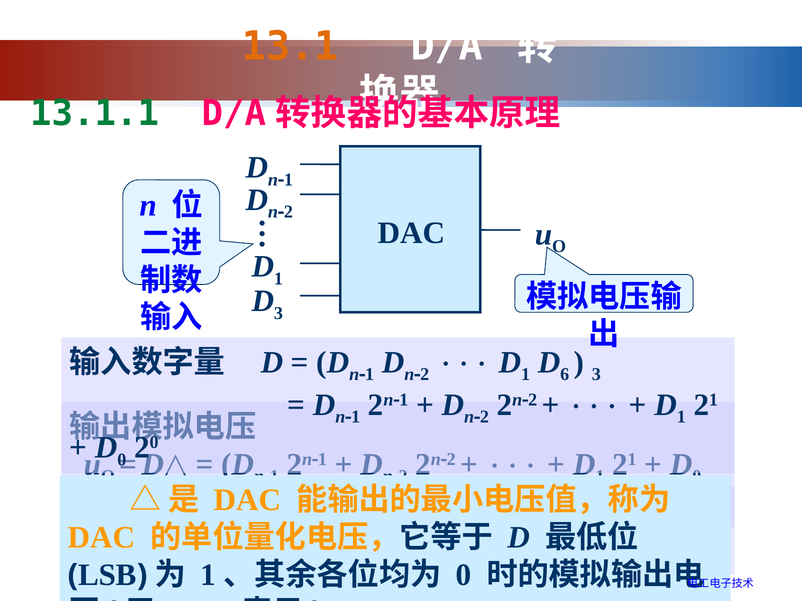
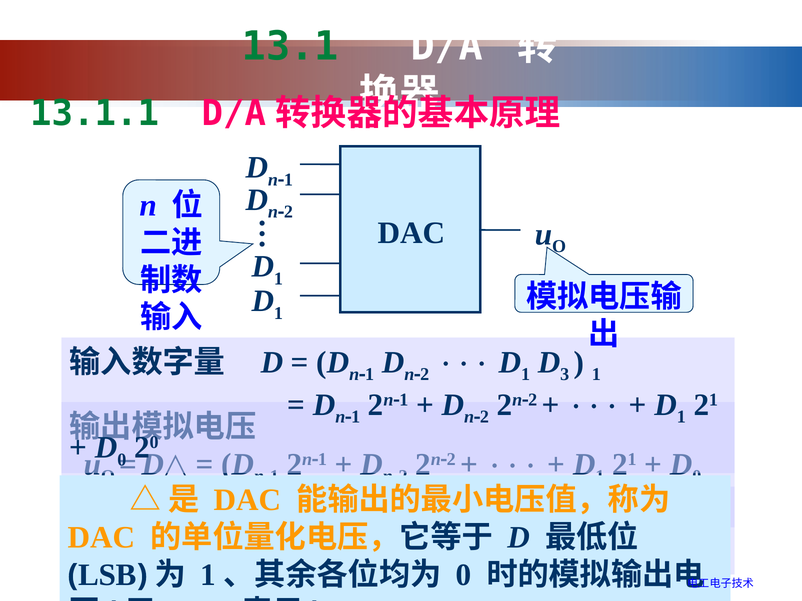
13.1 colour: orange -> green
3 at (279, 314): 3 -> 1
6: 6 -> 3
3 at (596, 375): 3 -> 1
